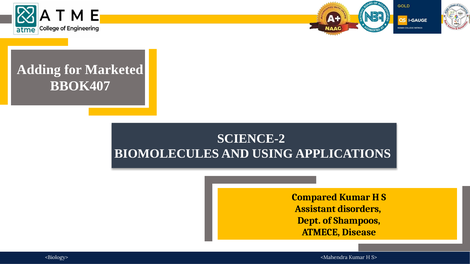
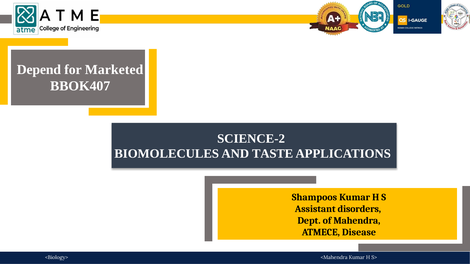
Adding: Adding -> Depend
USING: USING -> TASTE
Compared: Compared -> Shampoos
Shampoos: Shampoos -> Mahendra
